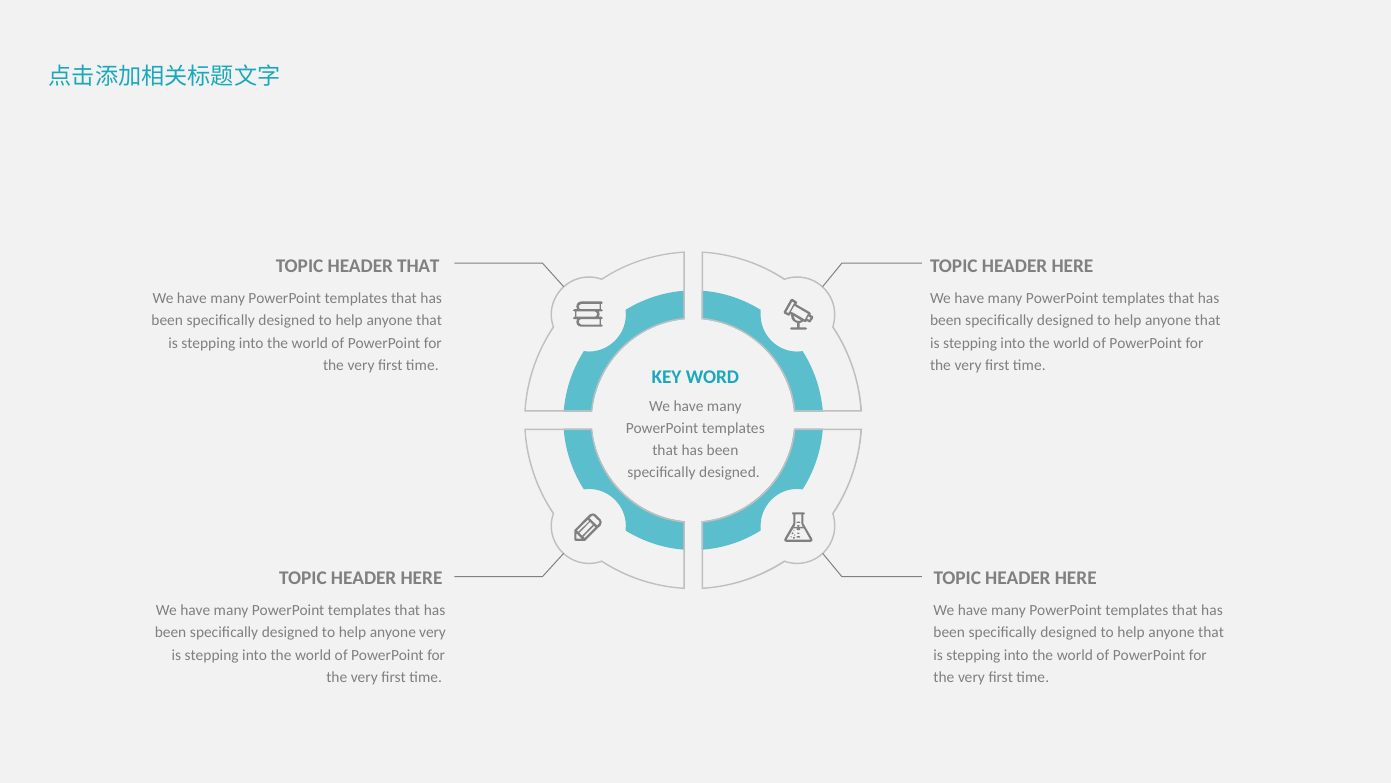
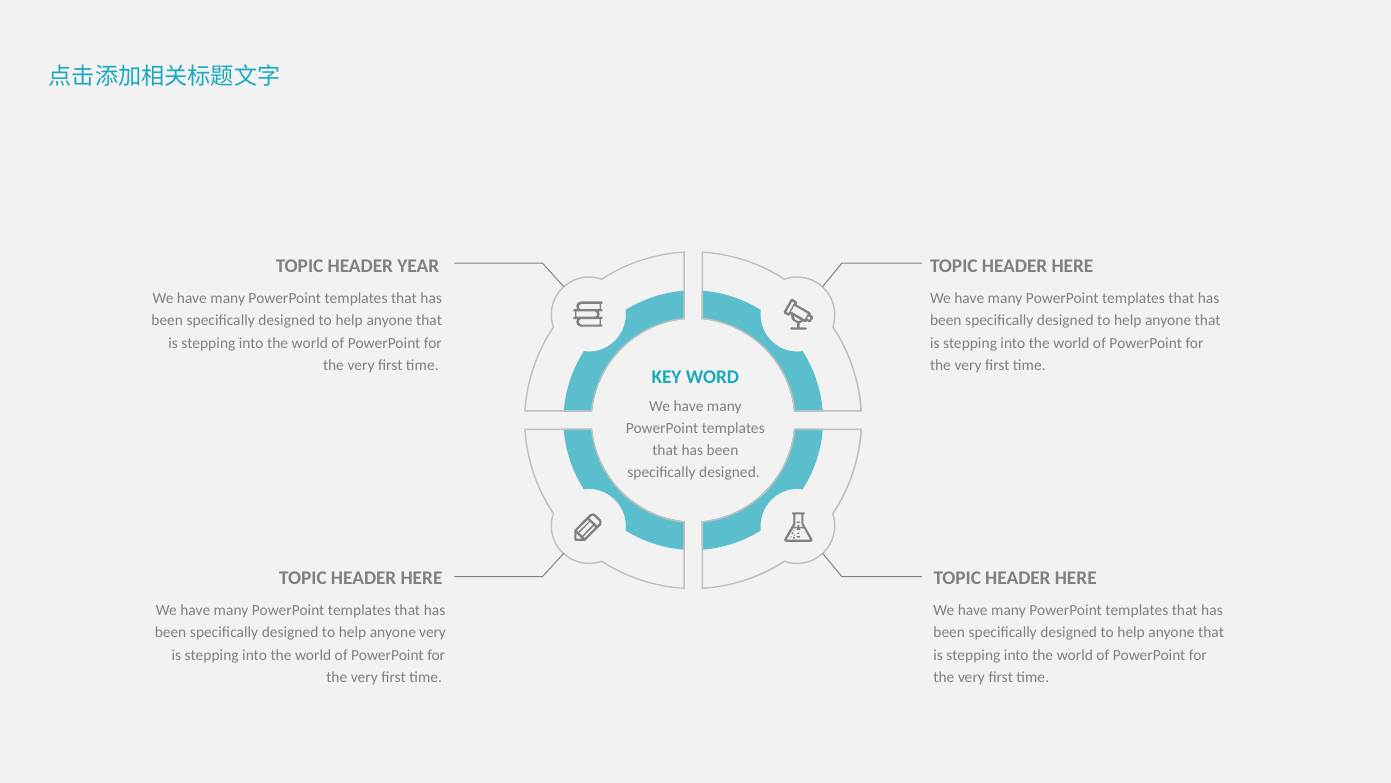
HEADER THAT: THAT -> YEAR
